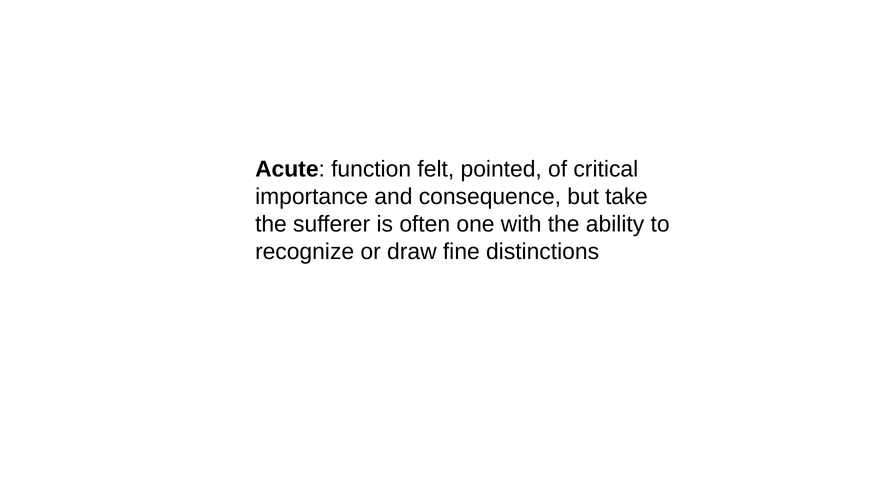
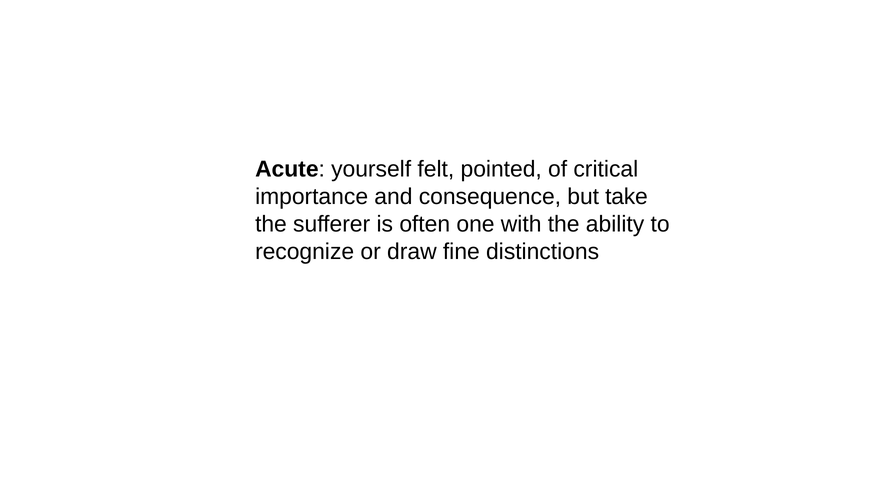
function: function -> yourself
